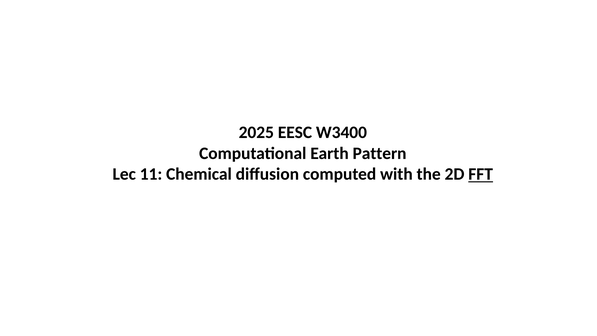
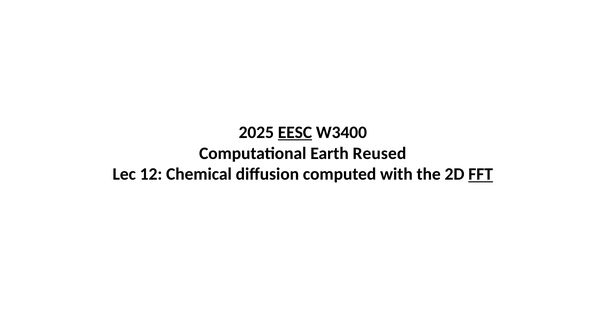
EESC underline: none -> present
Pattern: Pattern -> Reused
11: 11 -> 12
